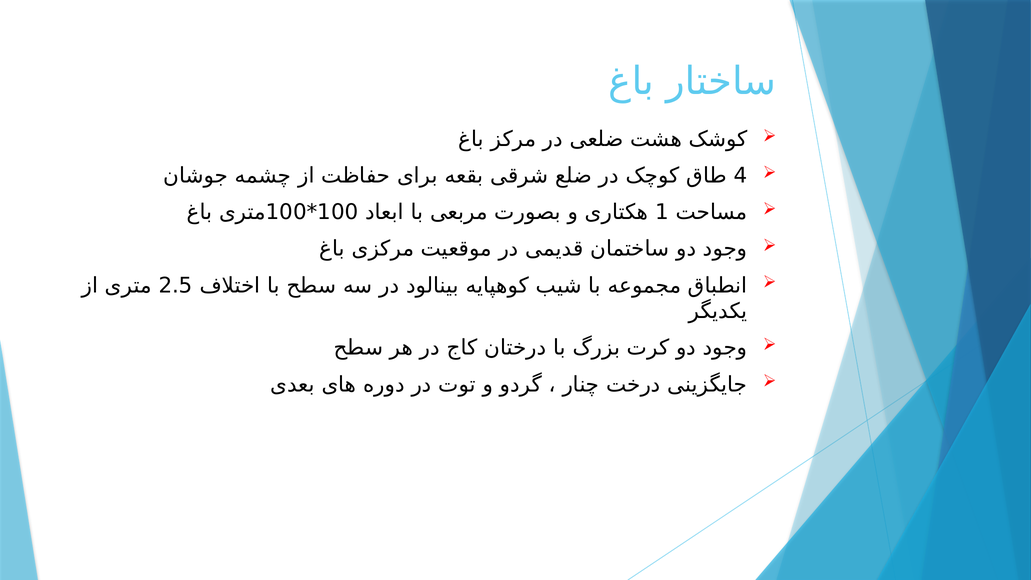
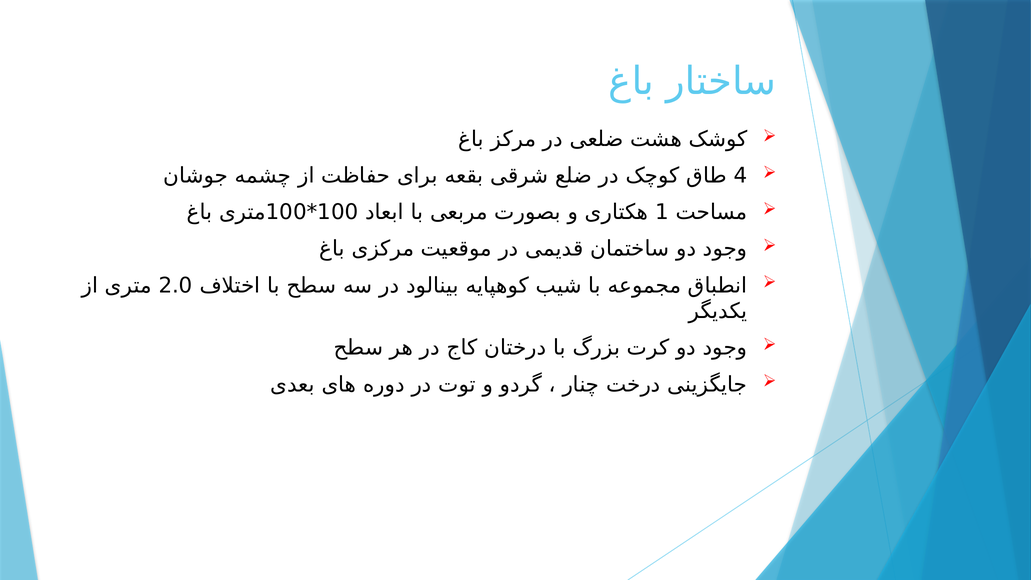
2.5: 2.5 -> 2.0
